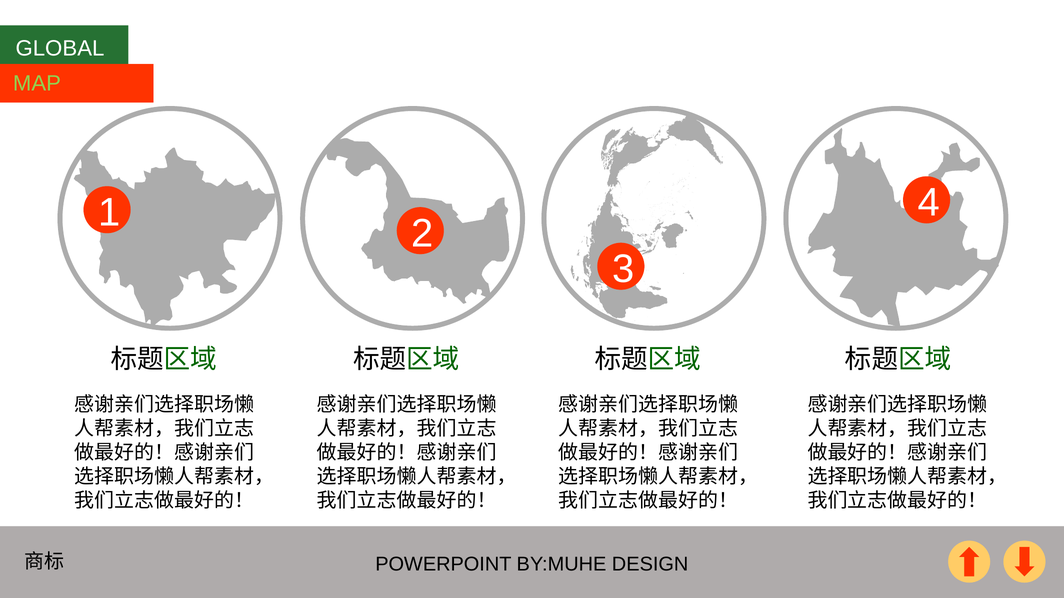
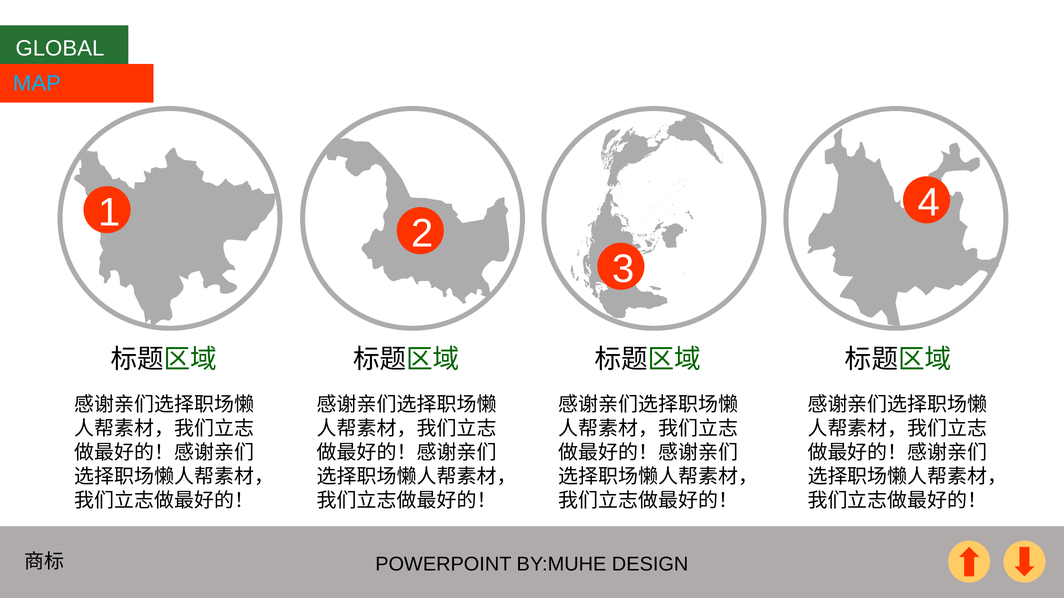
MAP colour: light green -> light blue
